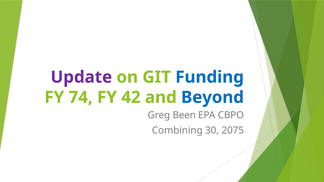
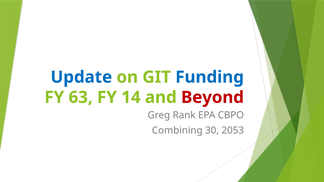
Update colour: purple -> blue
74: 74 -> 63
42: 42 -> 14
Beyond colour: blue -> red
Been: Been -> Rank
2075: 2075 -> 2053
